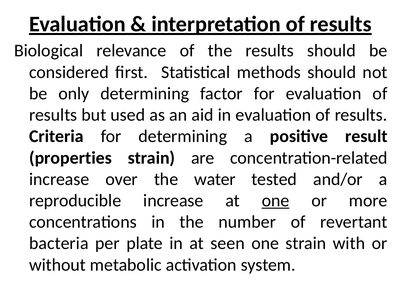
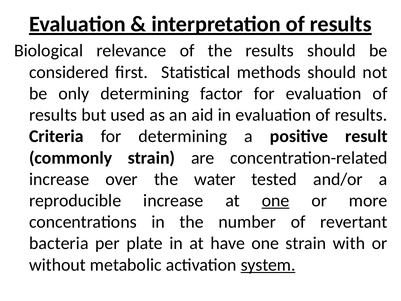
properties: properties -> commonly
seen: seen -> have
system underline: none -> present
